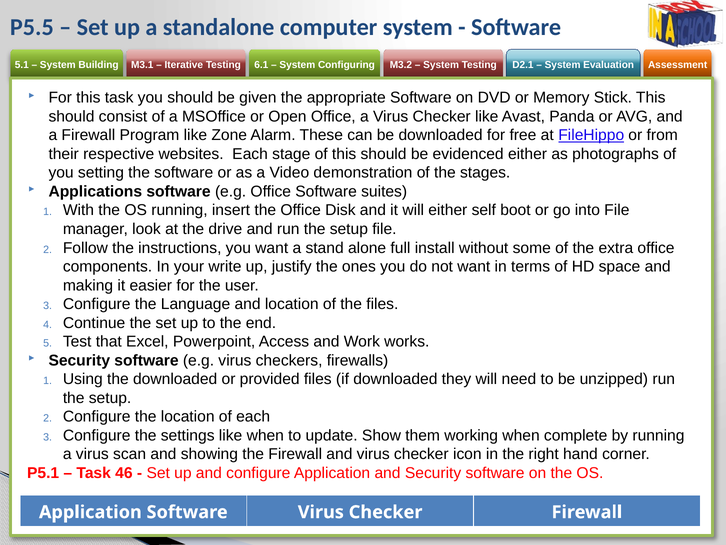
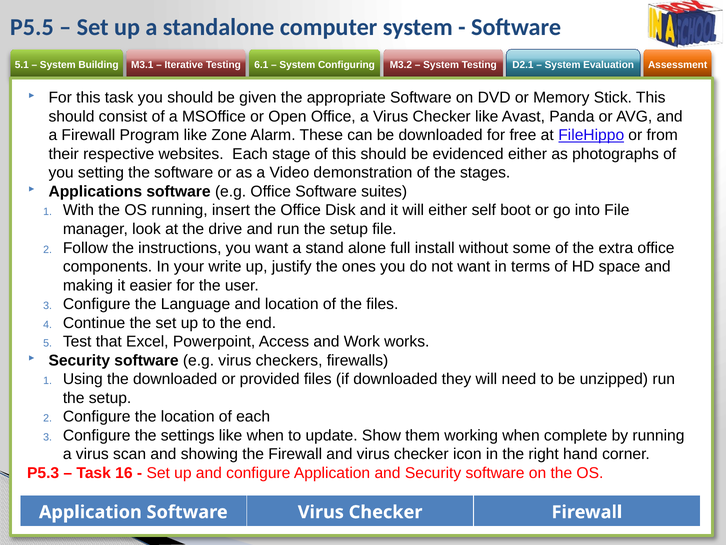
P5.1: P5.1 -> P5.3
46: 46 -> 16
